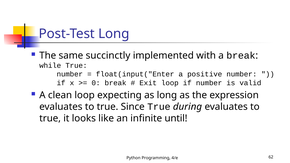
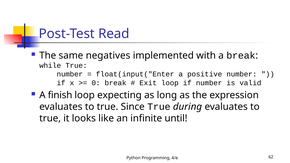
Post-Test Long: Long -> Read
succinctly: succinctly -> negatives
clean: clean -> finish
